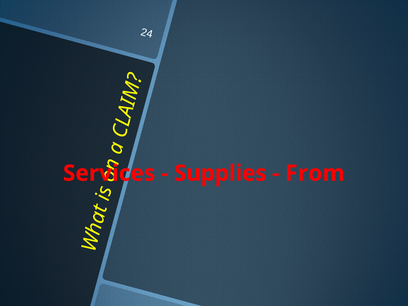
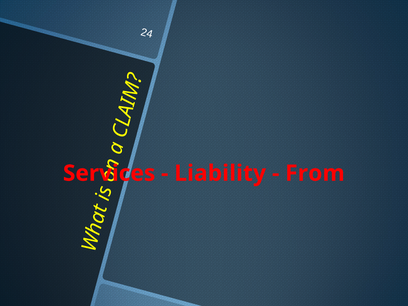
Supplies: Supplies -> Liability
